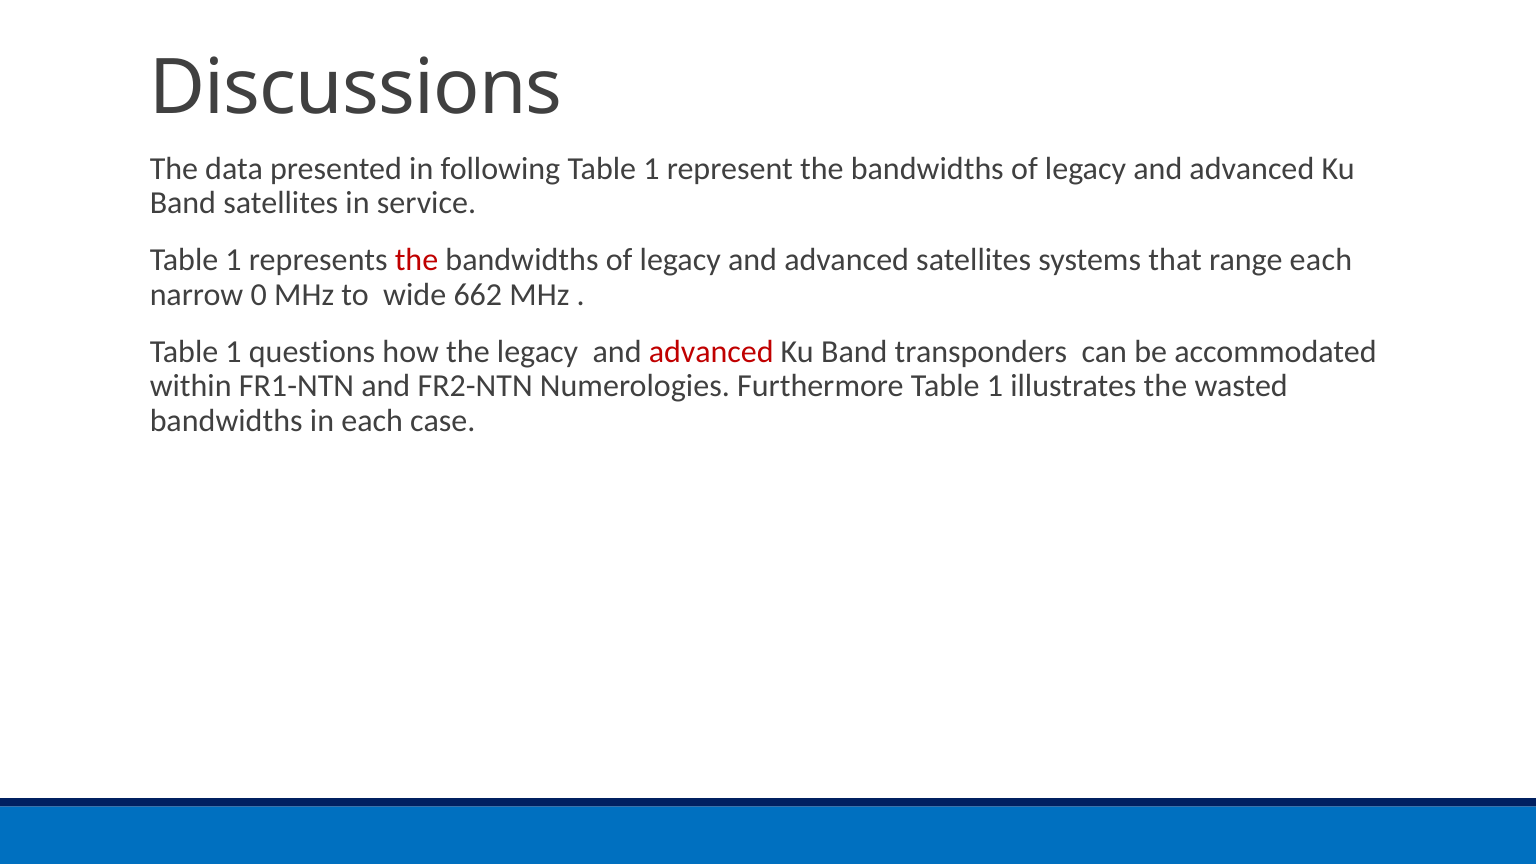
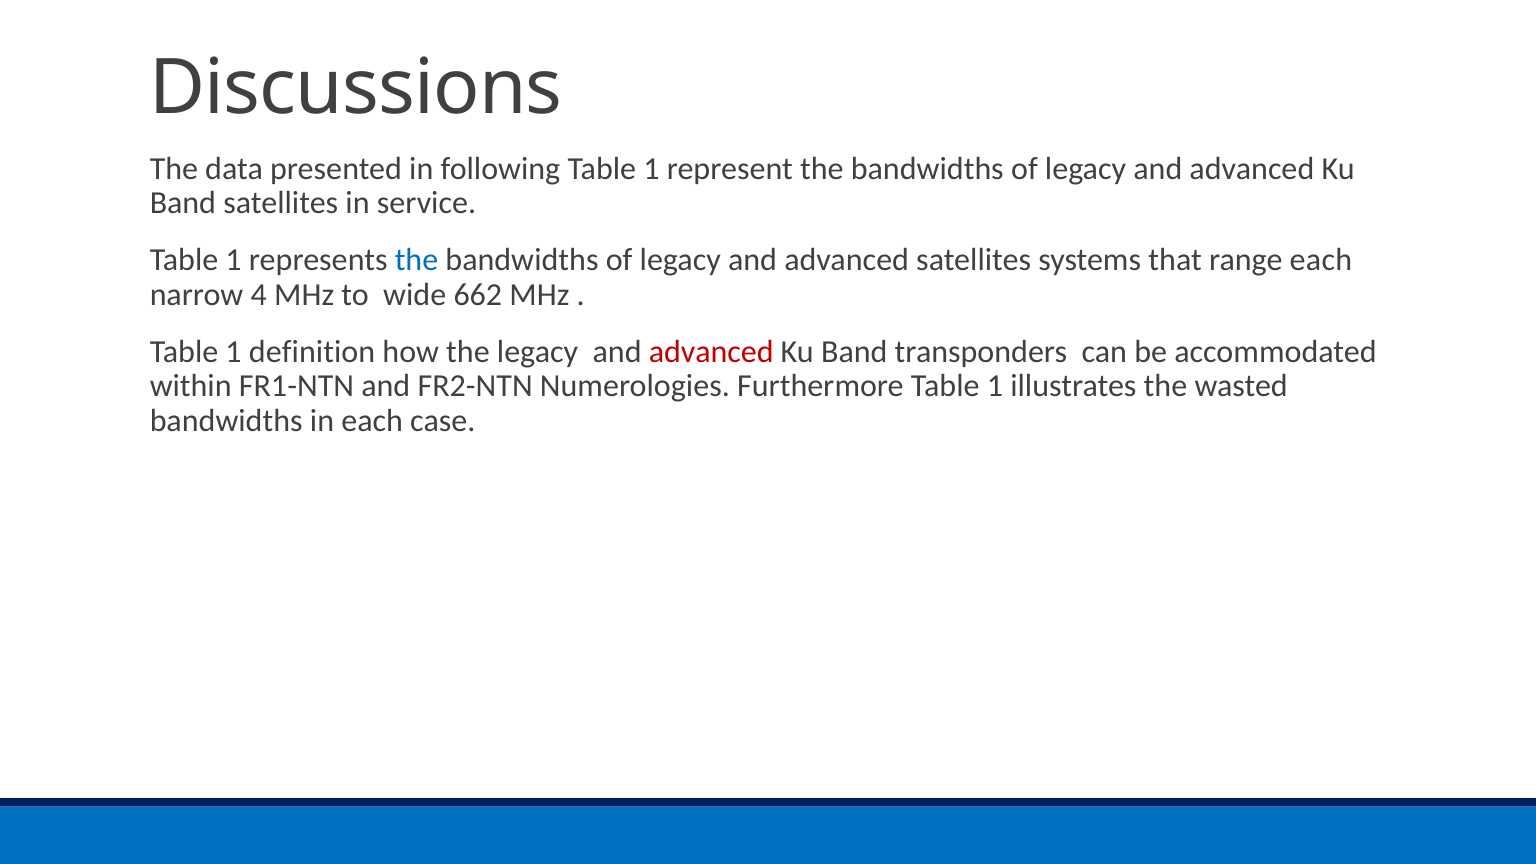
the at (416, 260) colour: red -> blue
0: 0 -> 4
questions: questions -> definition
